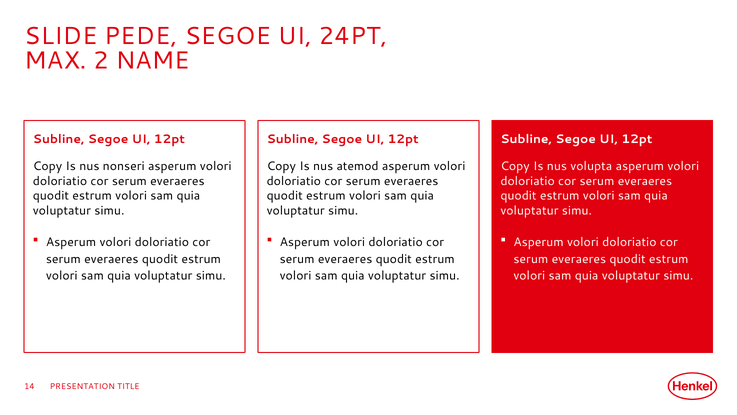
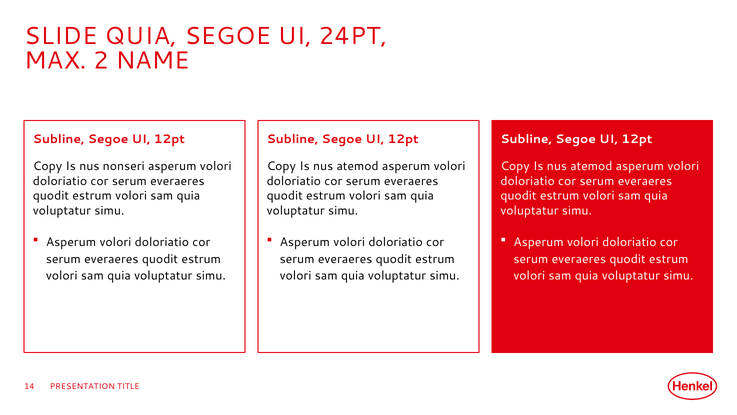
SLIDE PEDE: PEDE -> QUIA
volupta at (591, 166): volupta -> atemod
